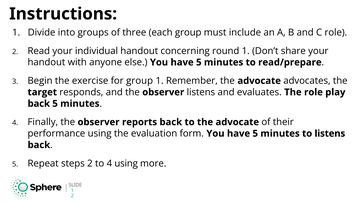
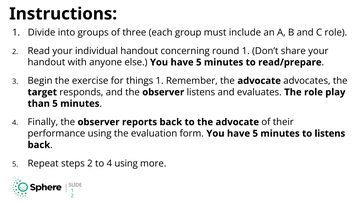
for group: group -> things
back at (39, 104): back -> than
